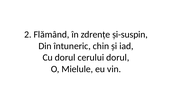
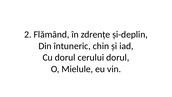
și-suspin: și-suspin -> și-deplin
